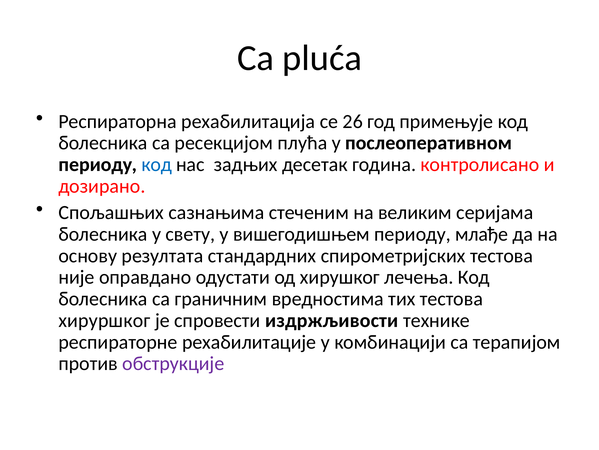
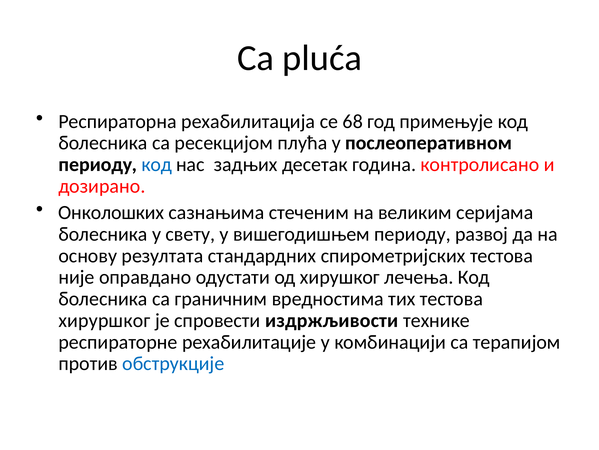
26: 26 -> 68
Спољашњих: Спољашњих -> Онколошких
млађе: млађе -> развој
обструкције colour: purple -> blue
